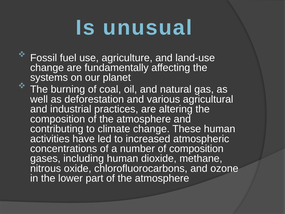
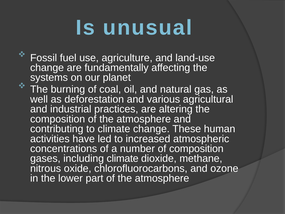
including human: human -> climate
